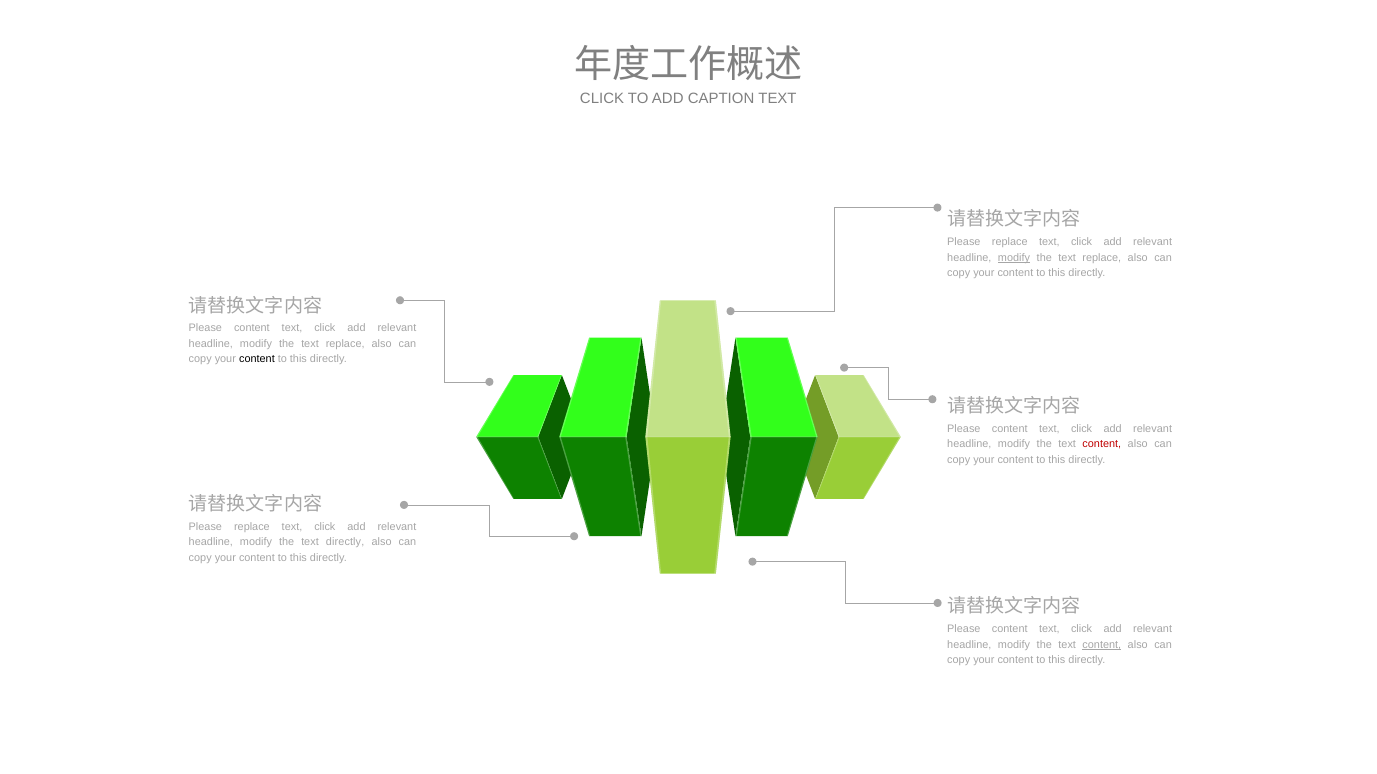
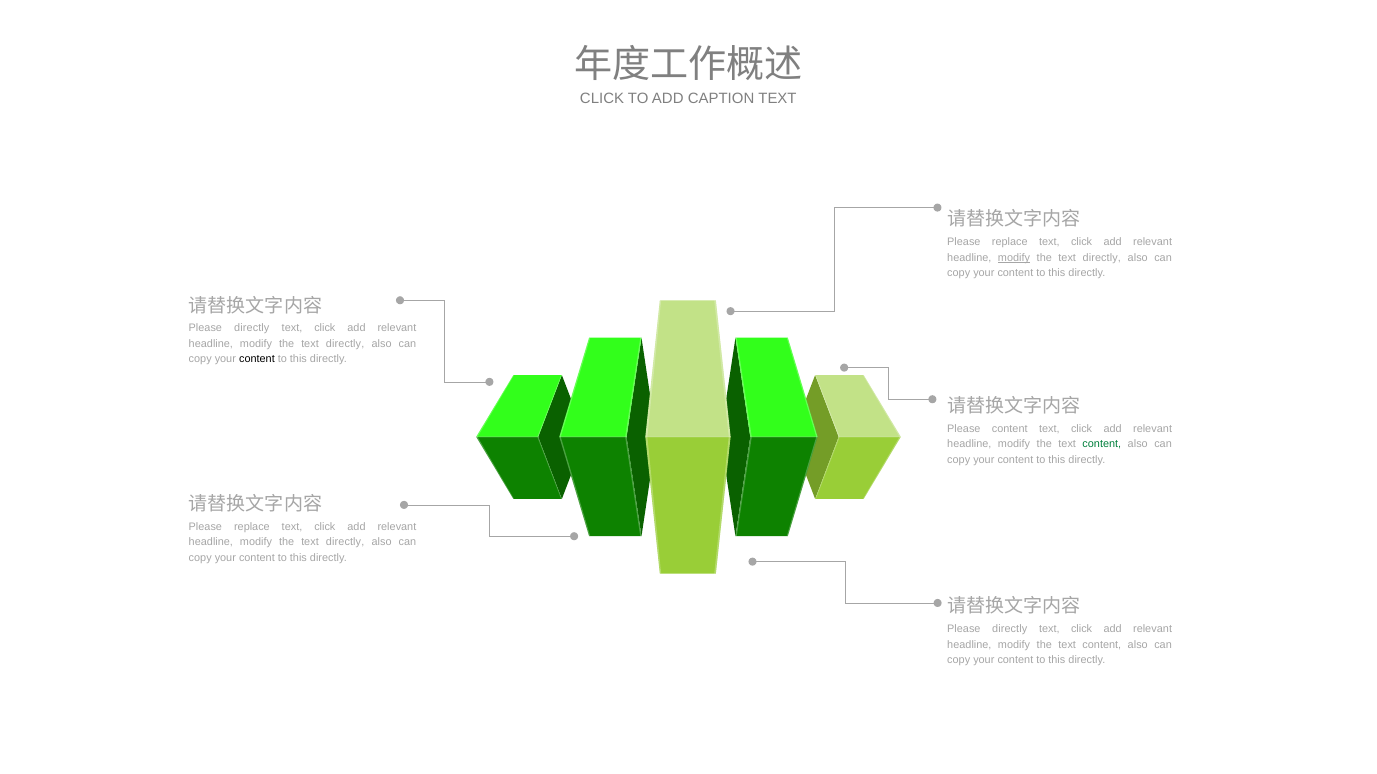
replace at (1102, 258): replace -> directly
content at (252, 328): content -> directly
replace at (345, 344): replace -> directly
content at (1102, 445) colour: red -> green
content at (1010, 629): content -> directly
content at (1102, 645) underline: present -> none
